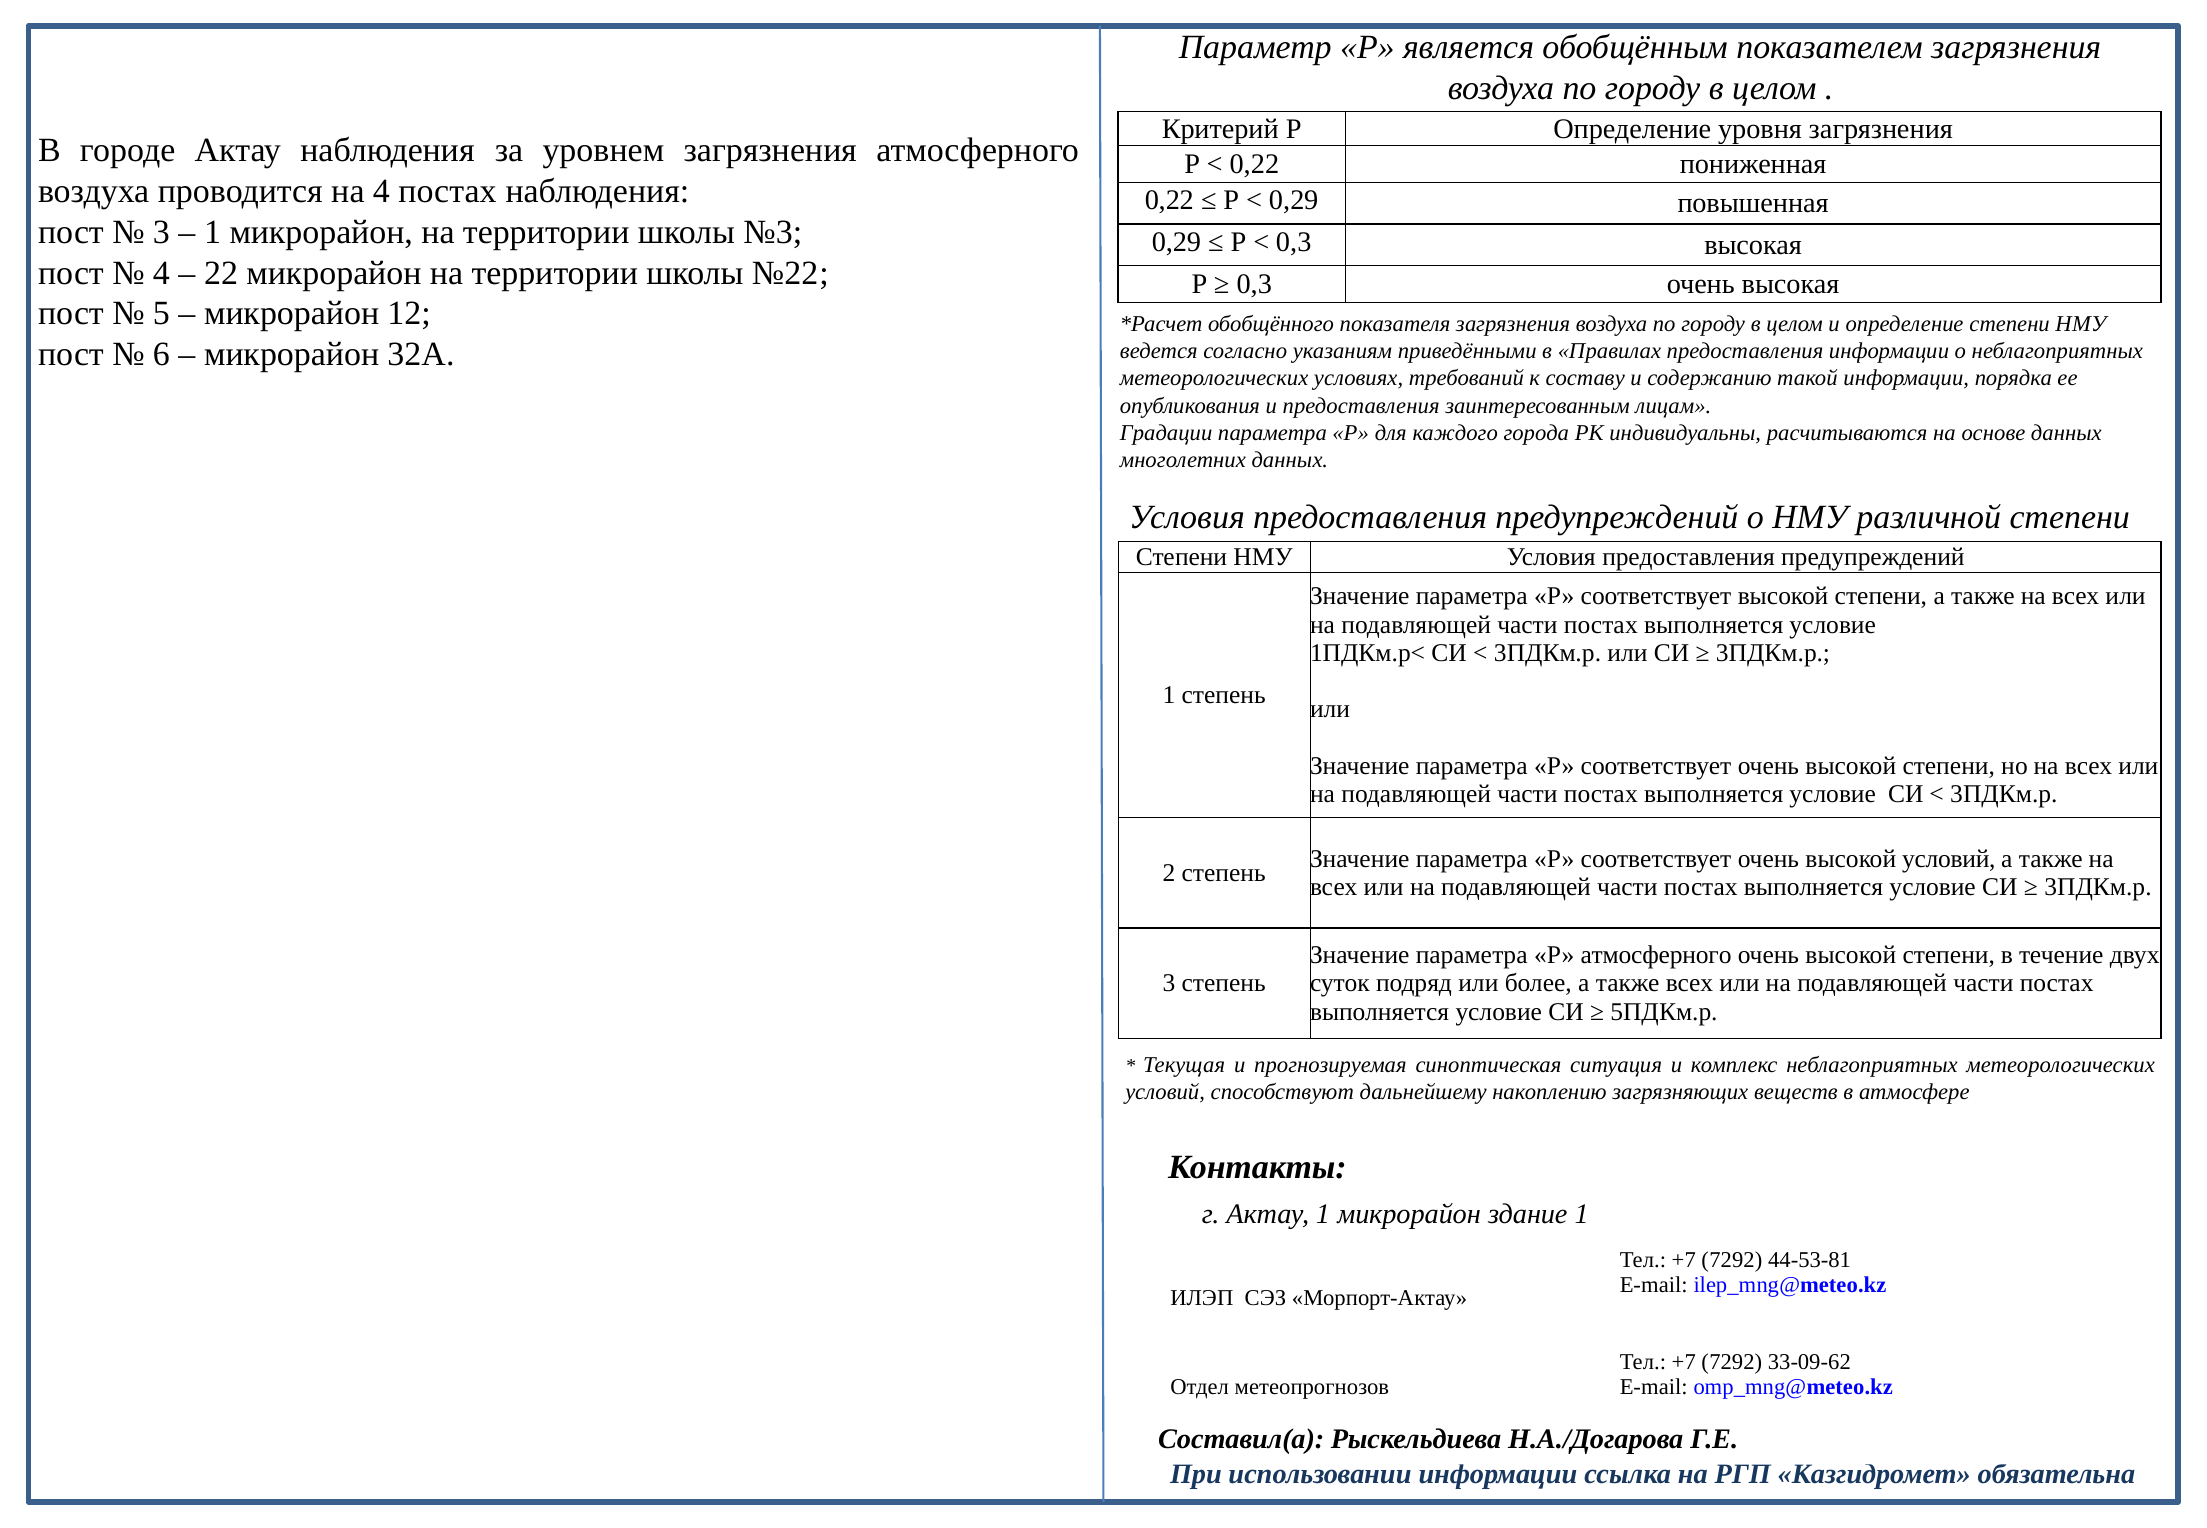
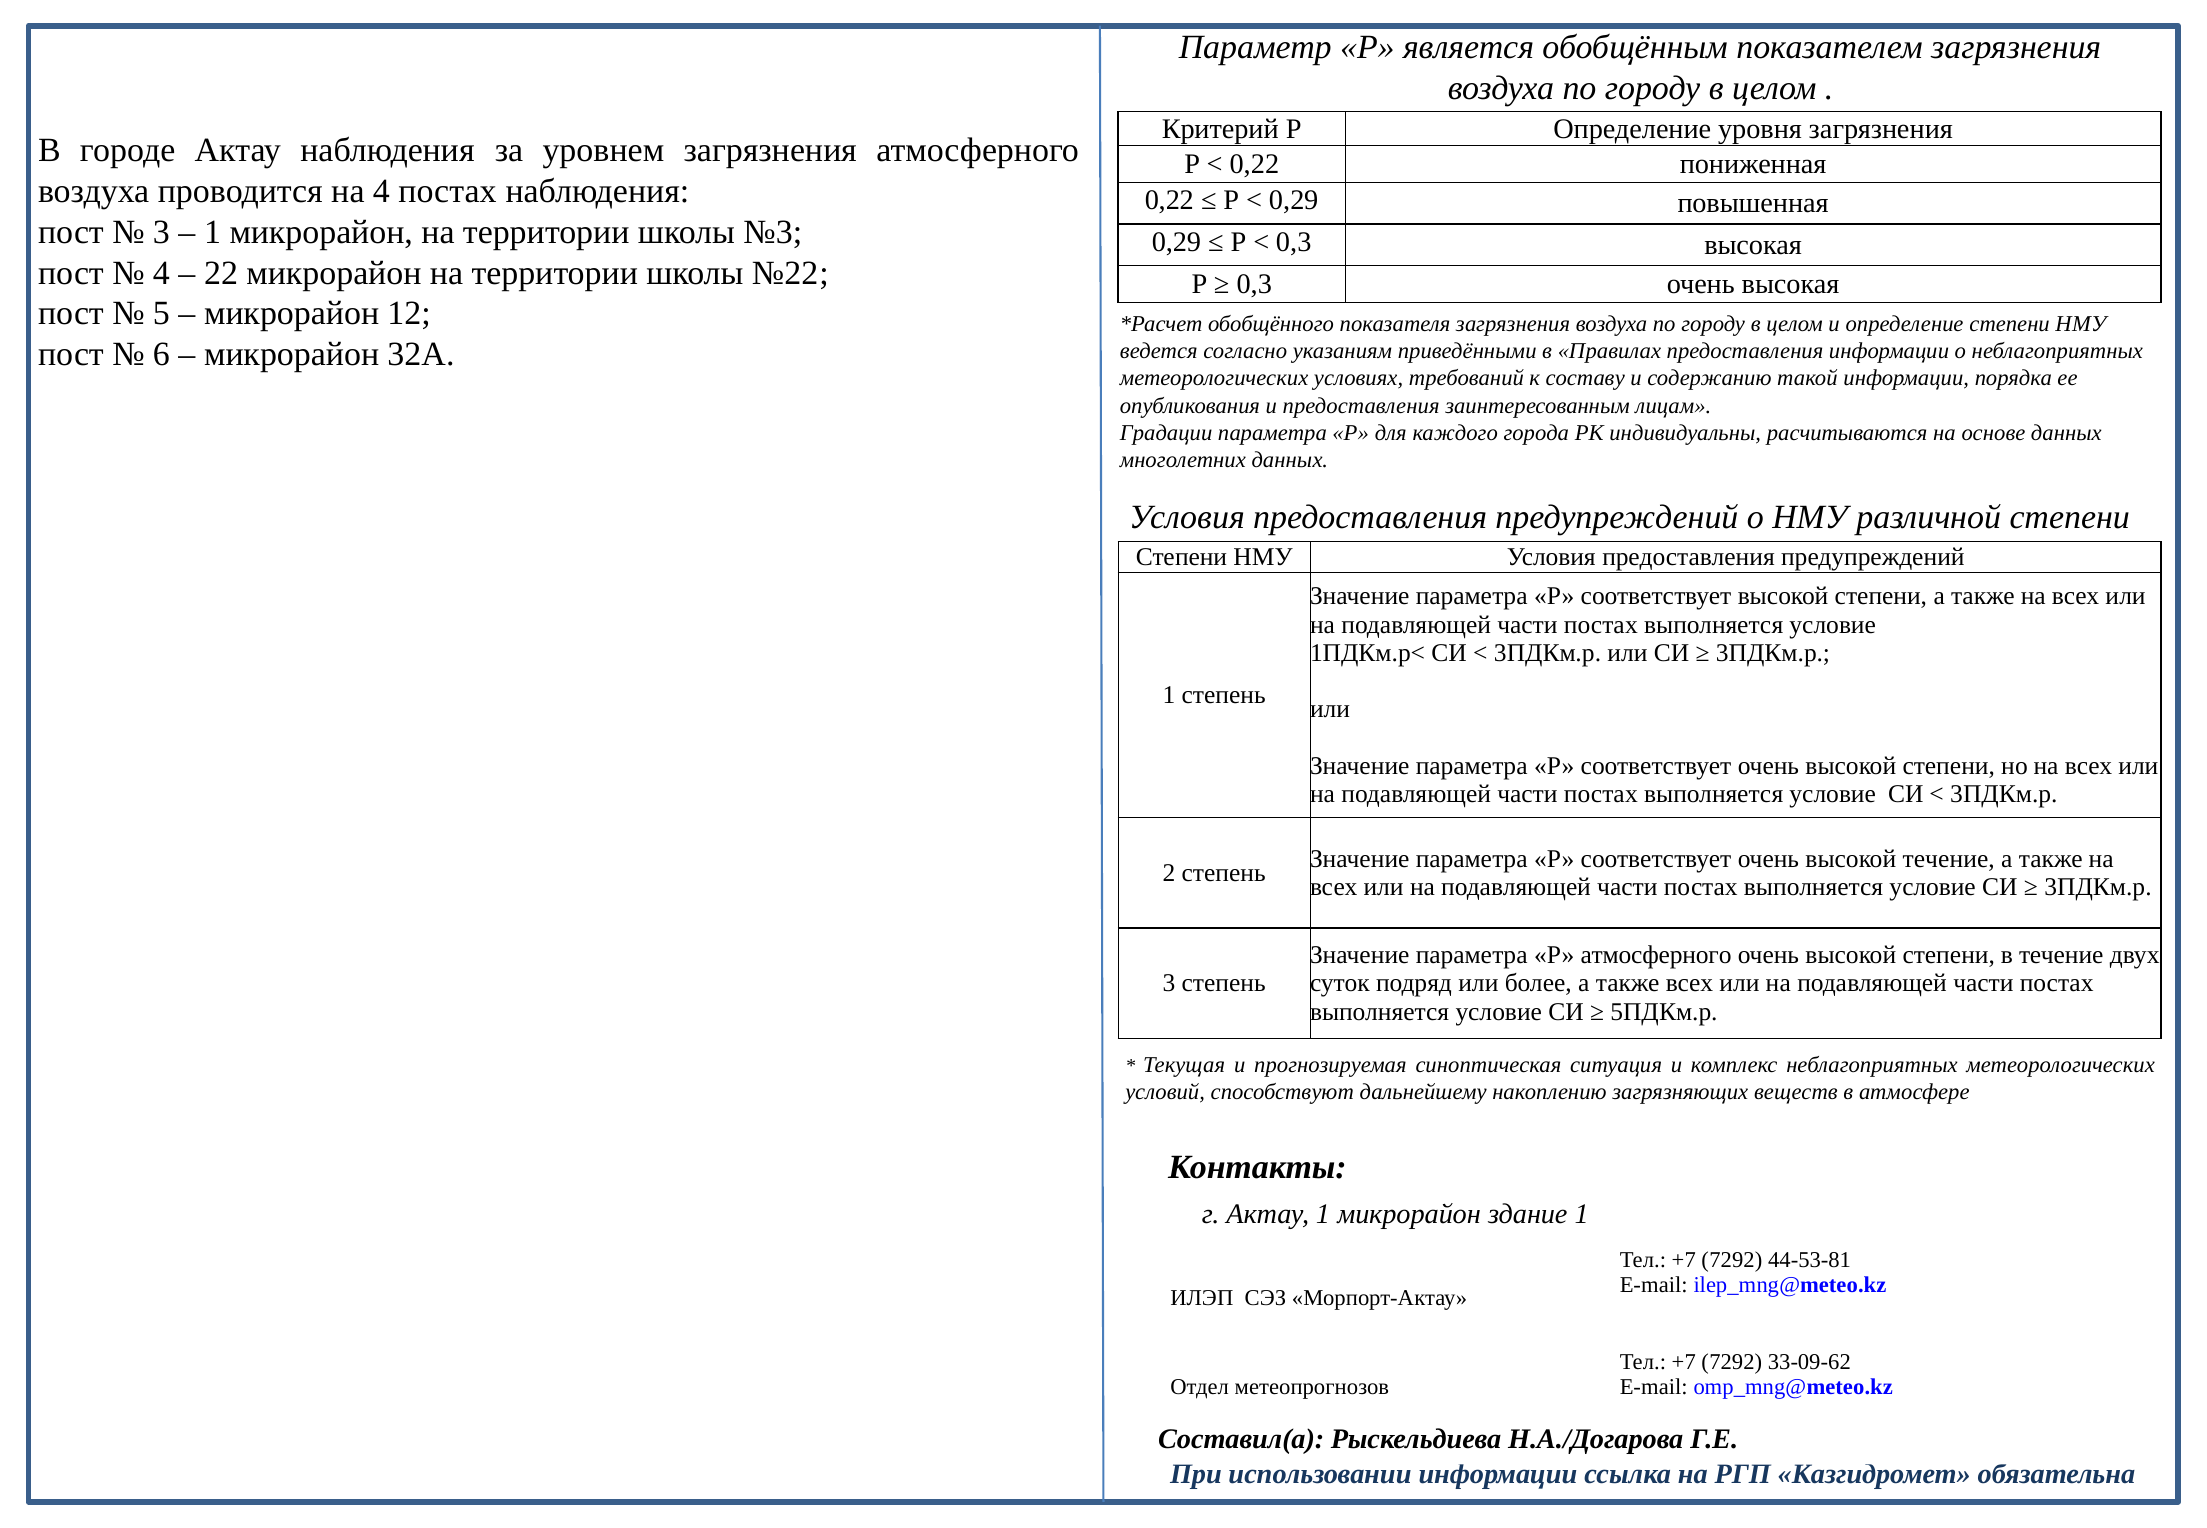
высокой условий: условий -> течение
